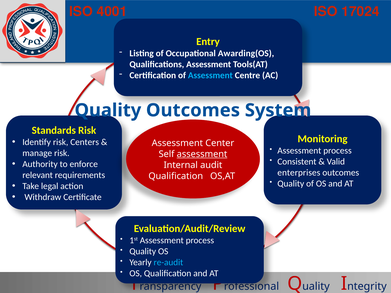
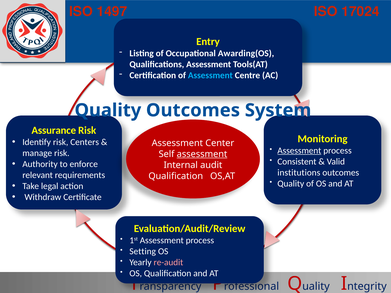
4001: 4001 -> 1497
Standards: Standards -> Assurance
Assessment at (299, 151) underline: none -> present
enterprises: enterprises -> institutions
Quality at (143, 252): Quality -> Setting
re-audit colour: light blue -> pink
